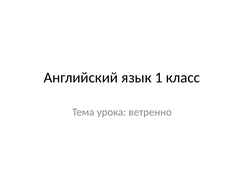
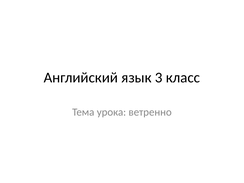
1: 1 -> 3
